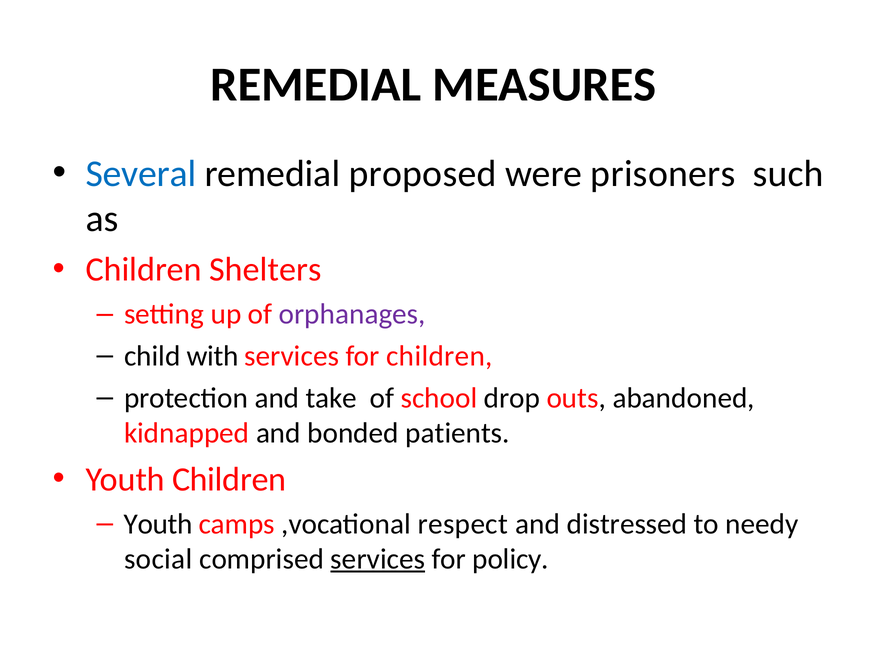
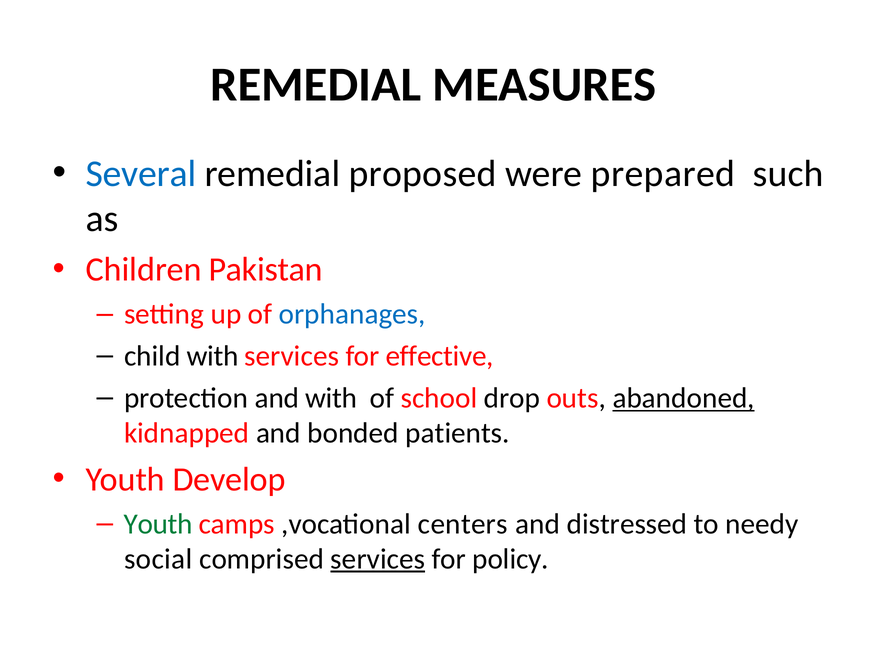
prisoners: prisoners -> prepared
Shelters: Shelters -> Pakistan
orphanages colour: purple -> blue
for children: children -> effective
and take: take -> with
abandoned underline: none -> present
Youth Children: Children -> Develop
Youth at (158, 524) colour: black -> green
respect: respect -> centers
